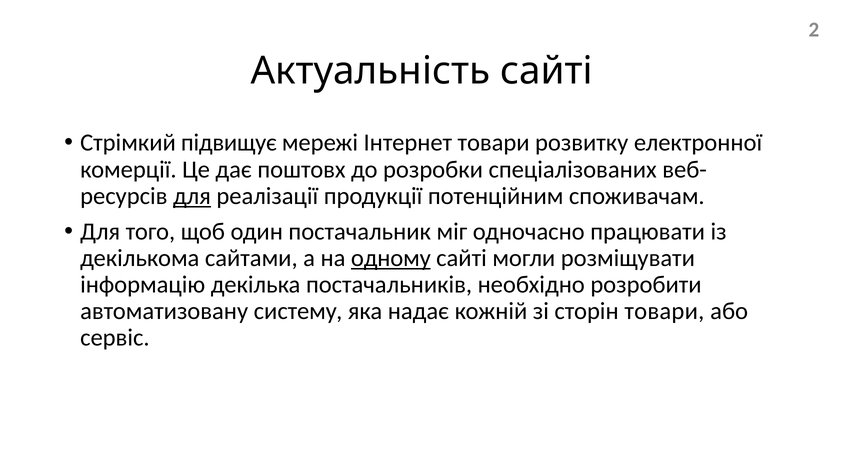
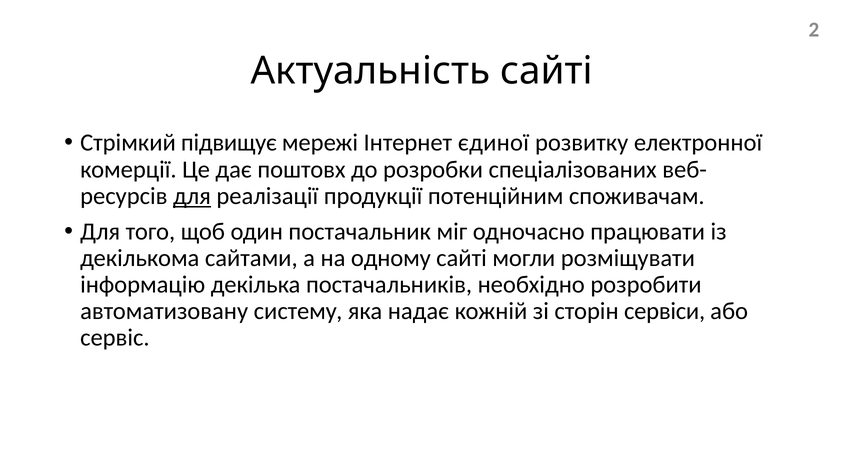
Інтернет товари: товари -> єдиної
одному underline: present -> none
сторін товари: товари -> сервіси
